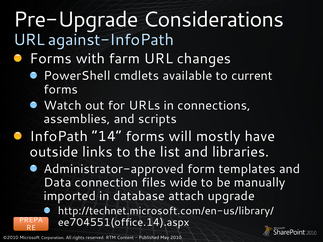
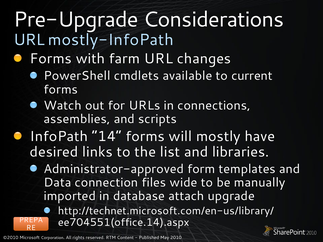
against-InfoPath: against-InfoPath -> mostly-InfoPath
outside: outside -> desired
